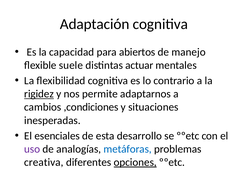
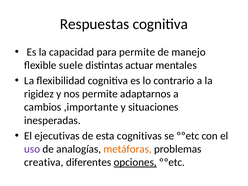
Adaptación: Adaptación -> Respuestas
para abiertos: abiertos -> permite
rigidez underline: present -> none
,condiciones: ,condiciones -> ,importante
esenciales: esenciales -> ejecutivas
desarrollo: desarrollo -> cognitivas
metáforas colour: blue -> orange
